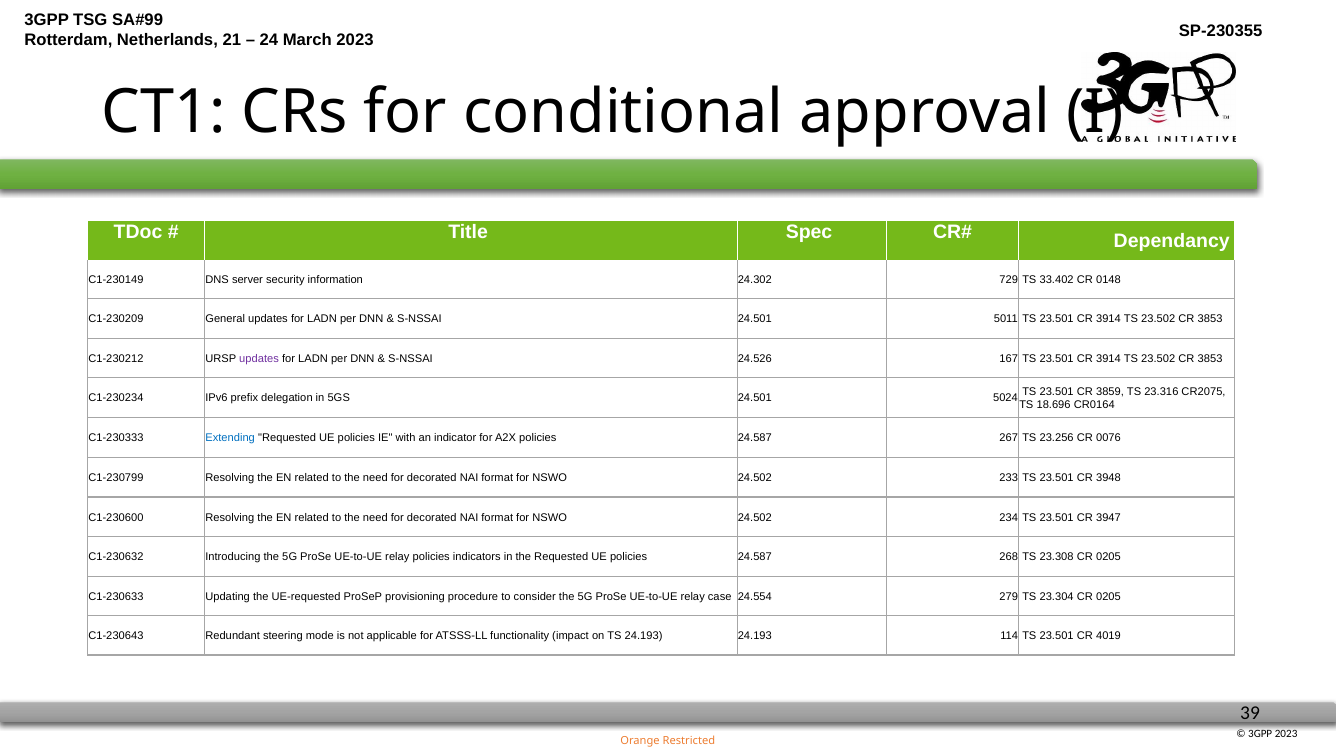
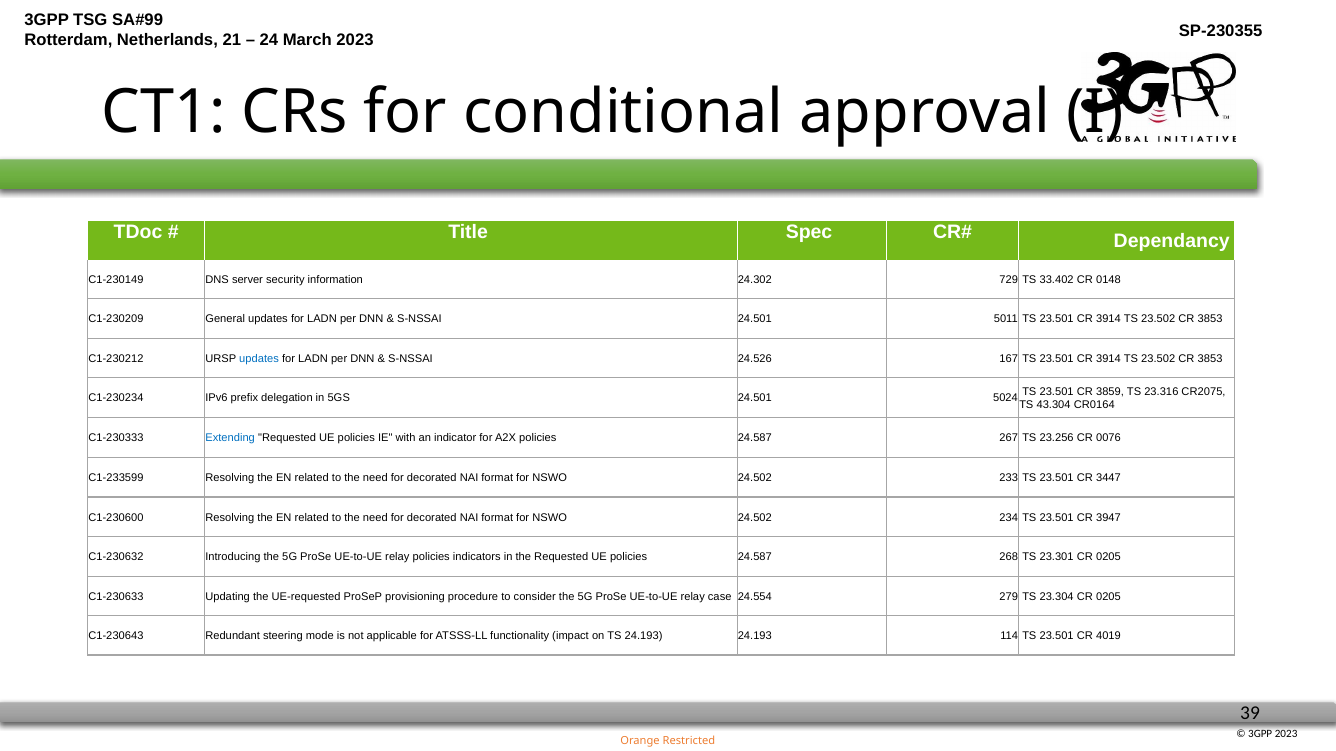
updates at (259, 359) colour: purple -> blue
18.696: 18.696 -> 43.304
C1-230799: C1-230799 -> C1-233599
3948: 3948 -> 3447
23.308: 23.308 -> 23.301
